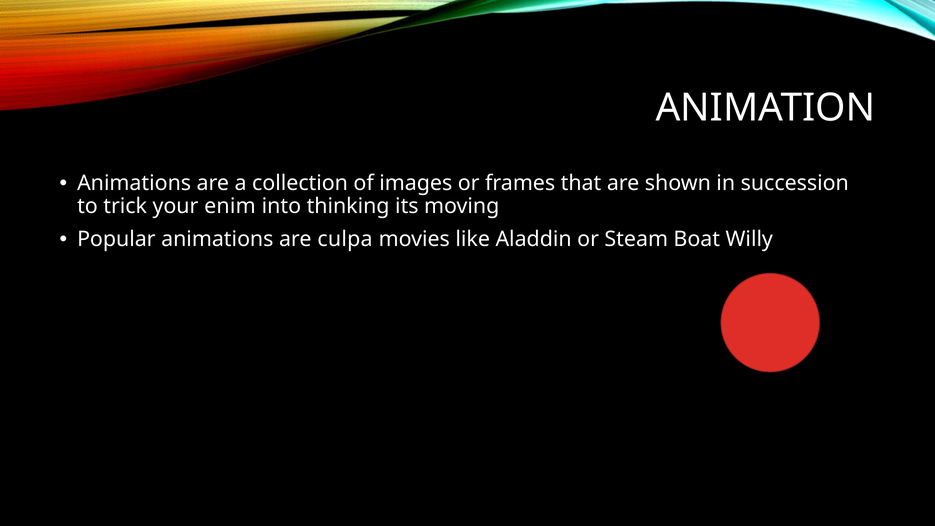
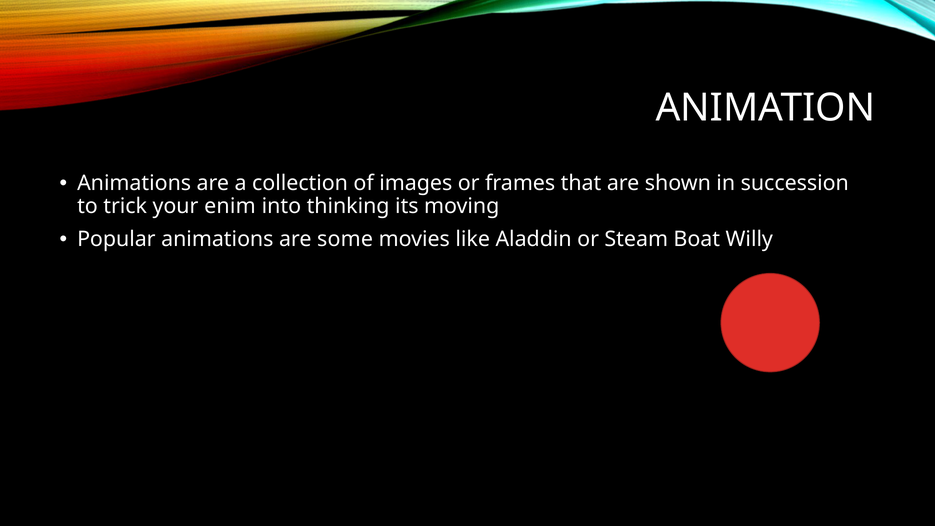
culpa: culpa -> some
